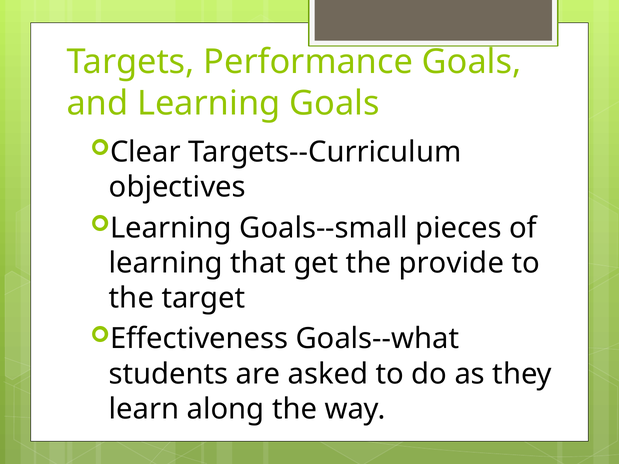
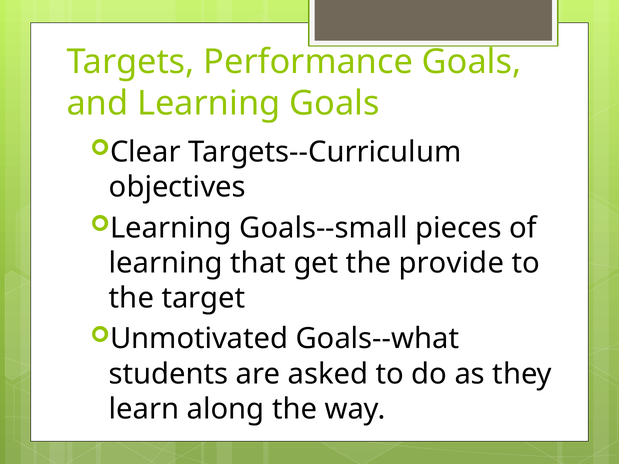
Effectiveness: Effectiveness -> Unmotivated
